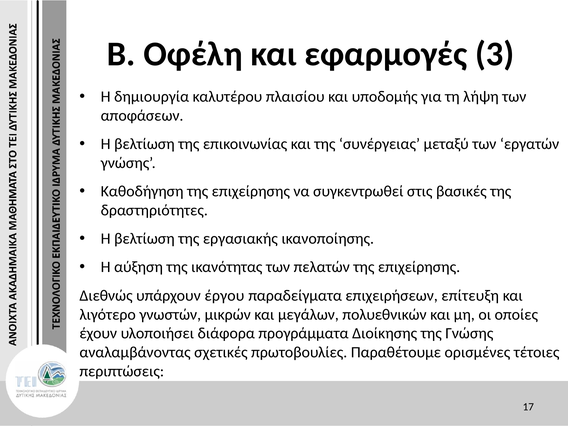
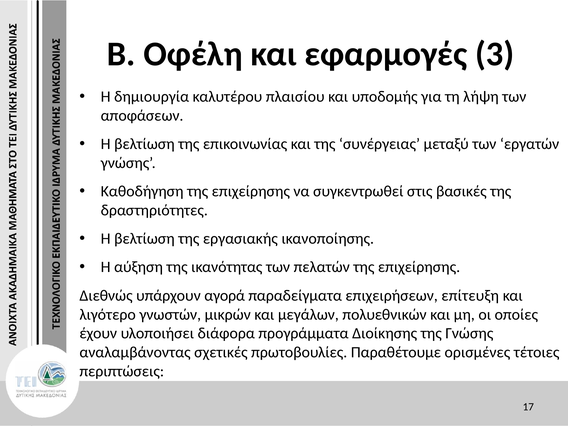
έργου: έργου -> αγορά
